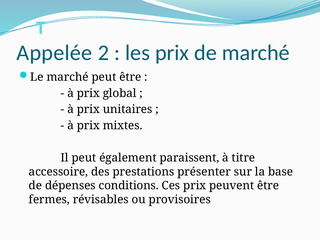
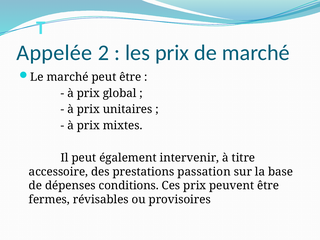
paraissent: paraissent -> intervenir
présenter: présenter -> passation
